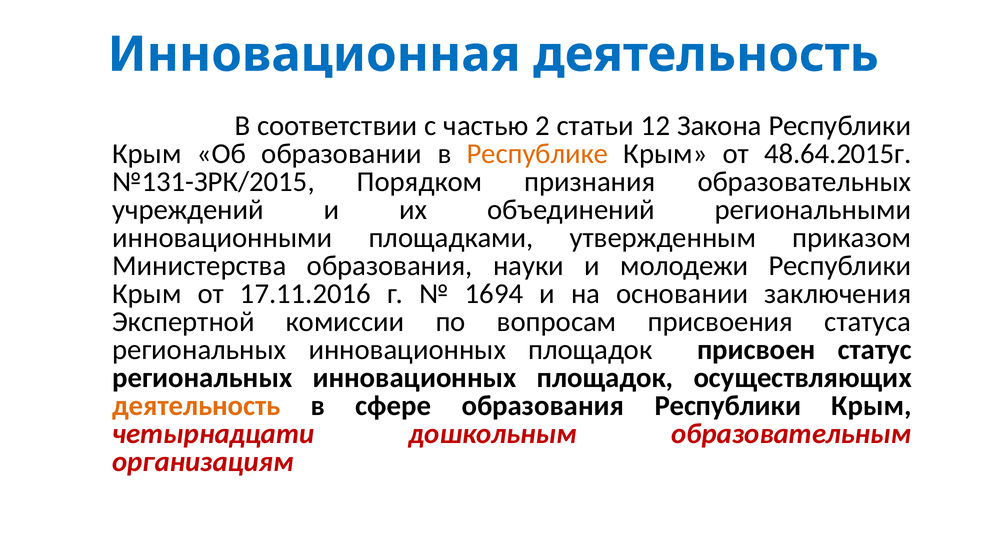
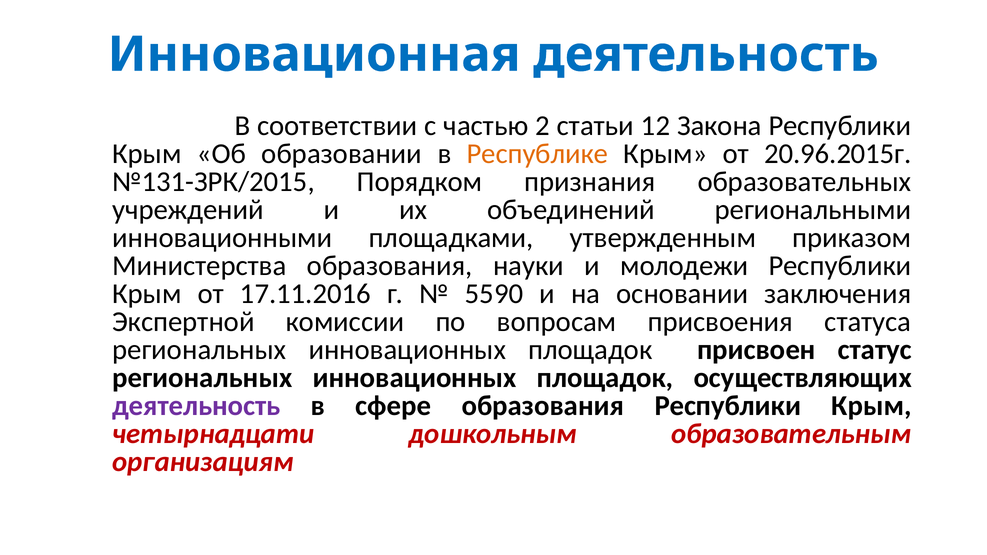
48.64.2015г: 48.64.2015г -> 20.96.2015г
1694: 1694 -> 5590
деятельность at (196, 406) colour: orange -> purple
